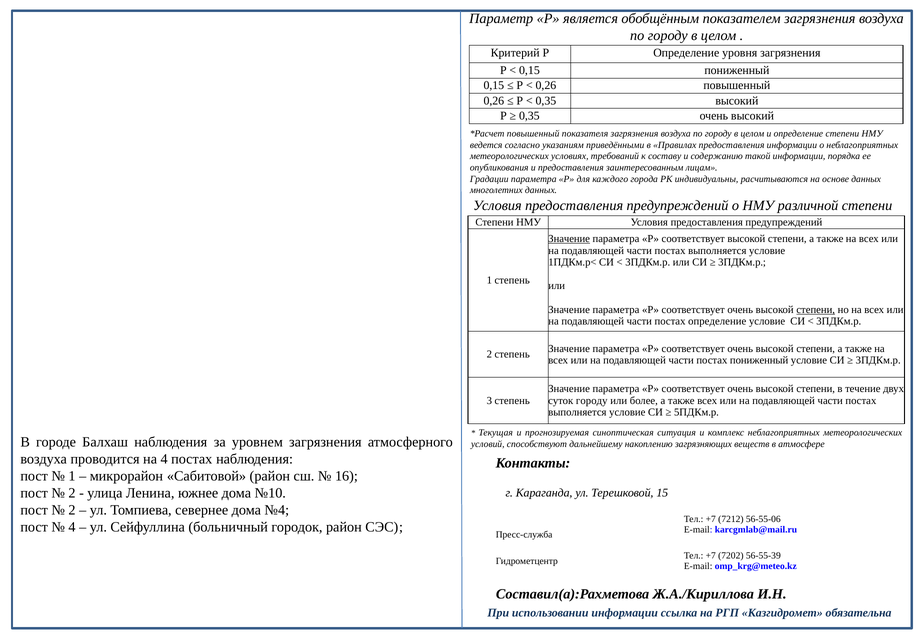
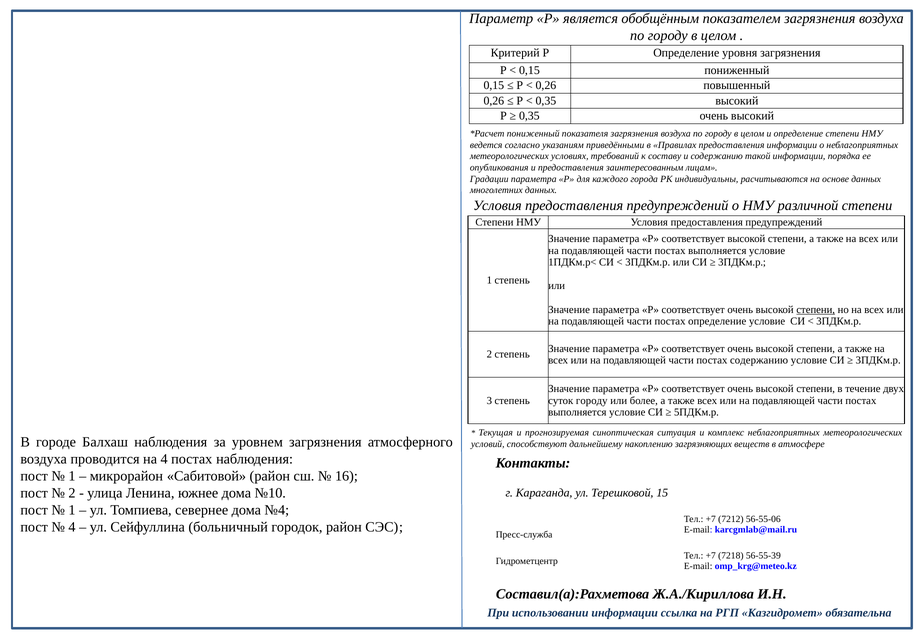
повышенный at (533, 134): повышенный -> пониженный
Значение at (569, 239) underline: present -> none
постах пониженный: пониженный -> содержанию
2 at (72, 511): 2 -> 1
7202: 7202 -> 7218
